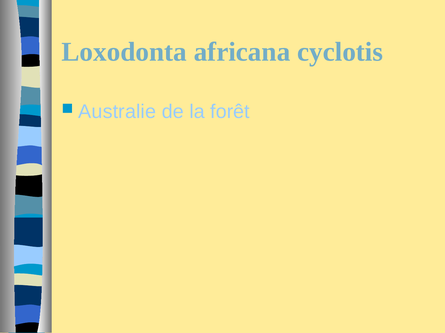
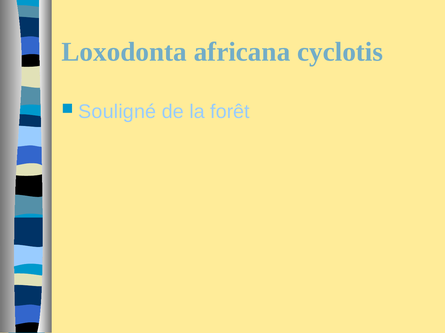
Australie: Australie -> Souligné
